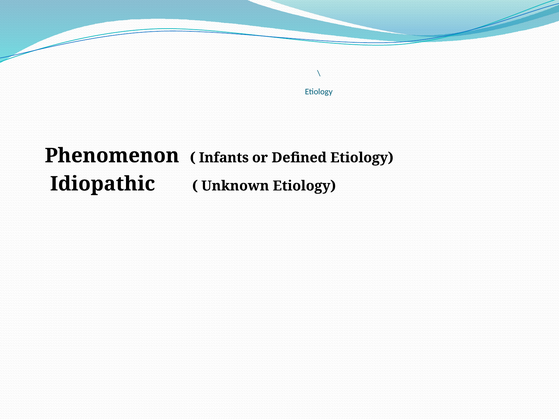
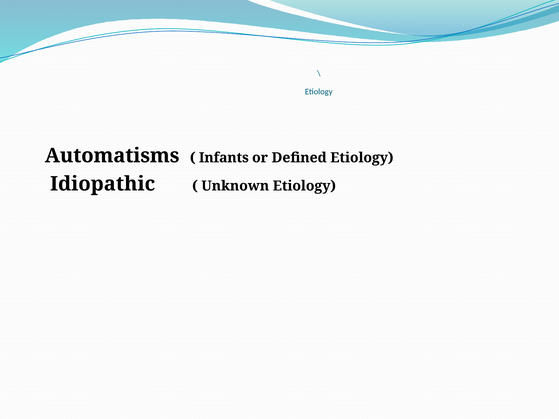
Phenomenon: Phenomenon -> Automatisms
